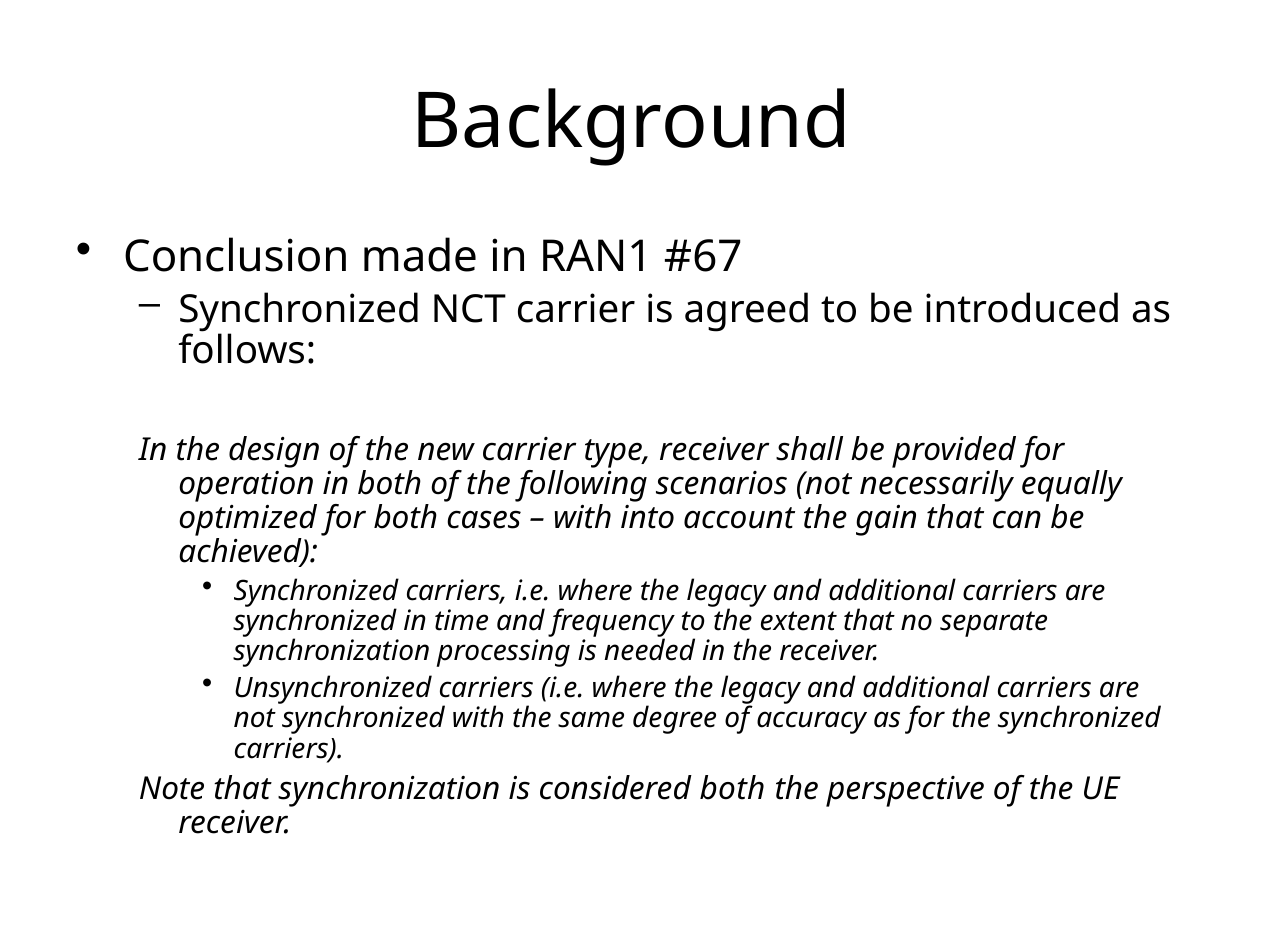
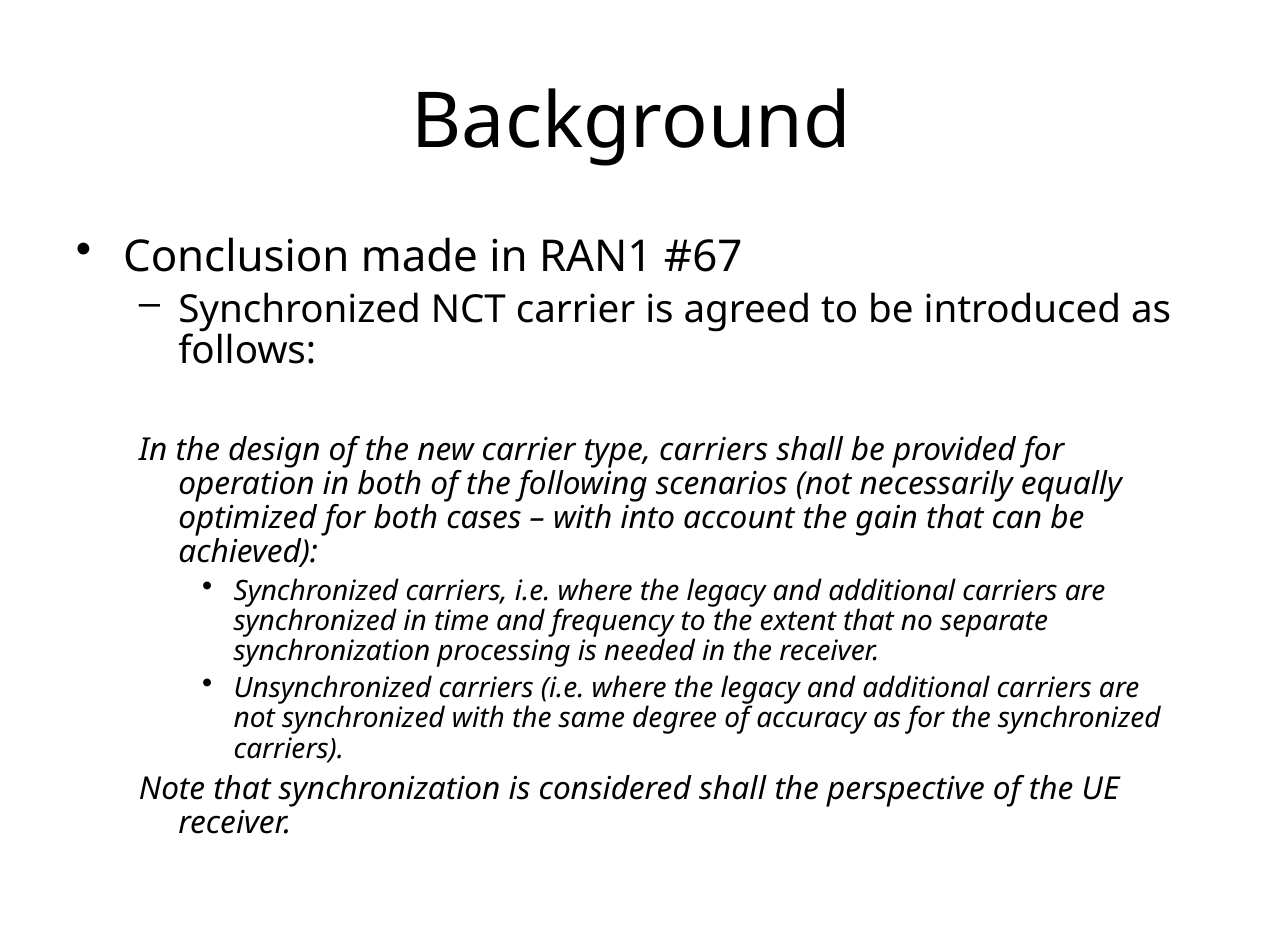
type receiver: receiver -> carriers
considered both: both -> shall
